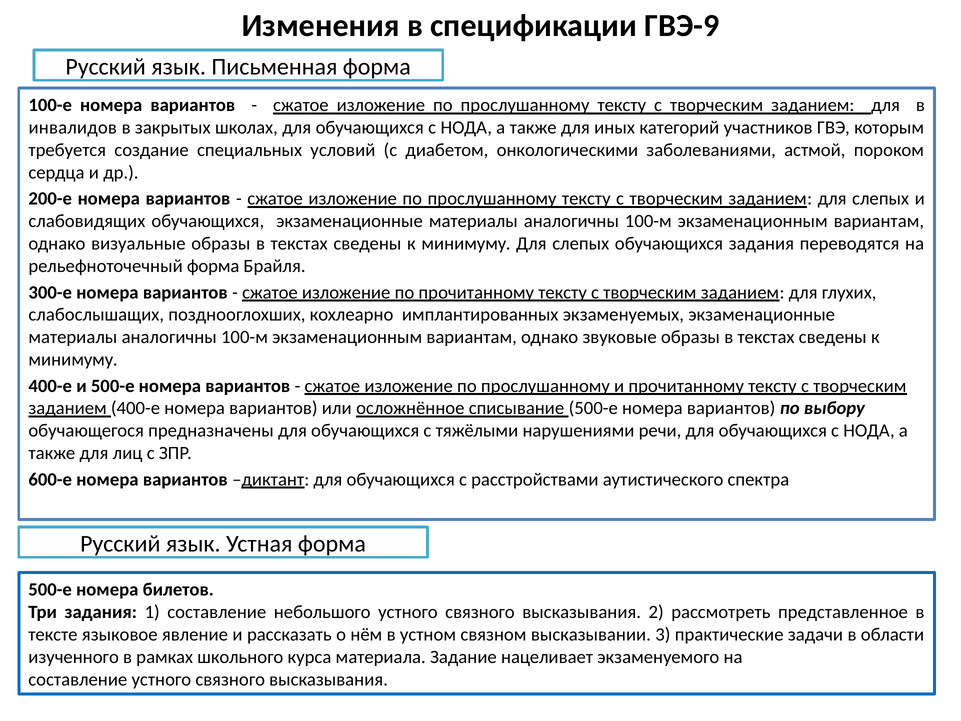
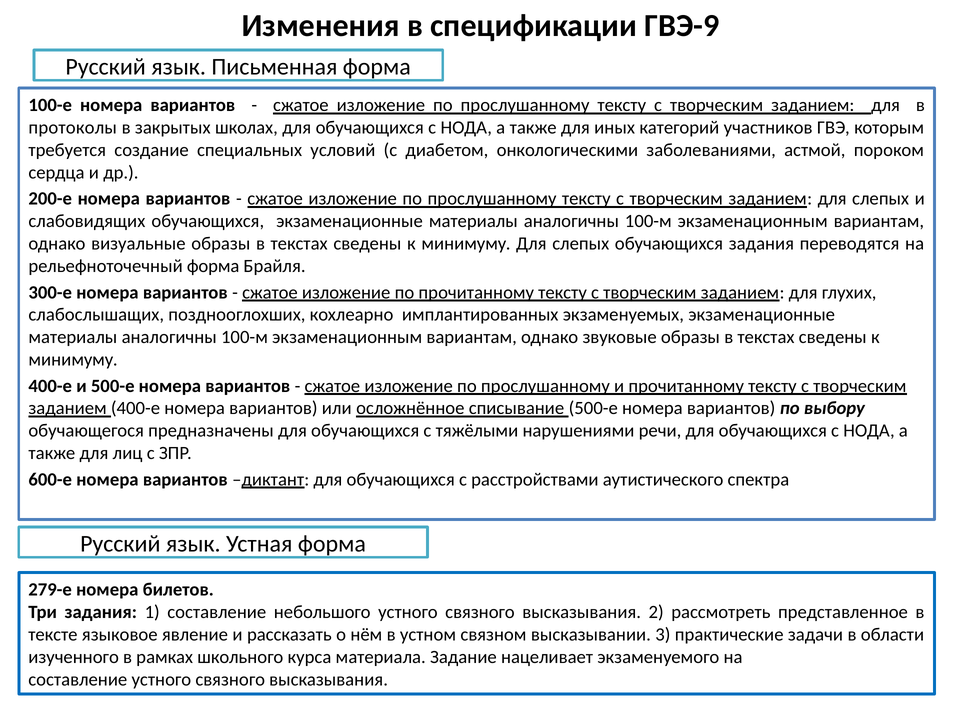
инвалидов: инвалидов -> протоколы
500-е at (50, 590): 500-е -> 279-е
